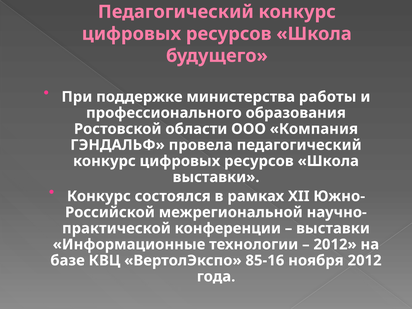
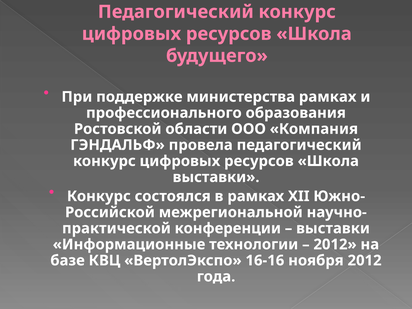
министерства работы: работы -> рамках
85-16: 85-16 -> 16-16
